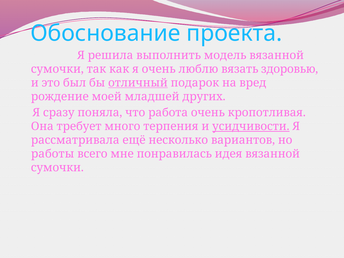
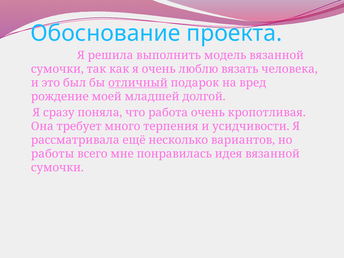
здоровью: здоровью -> человека
других: других -> долгой
усидчивости underline: present -> none
